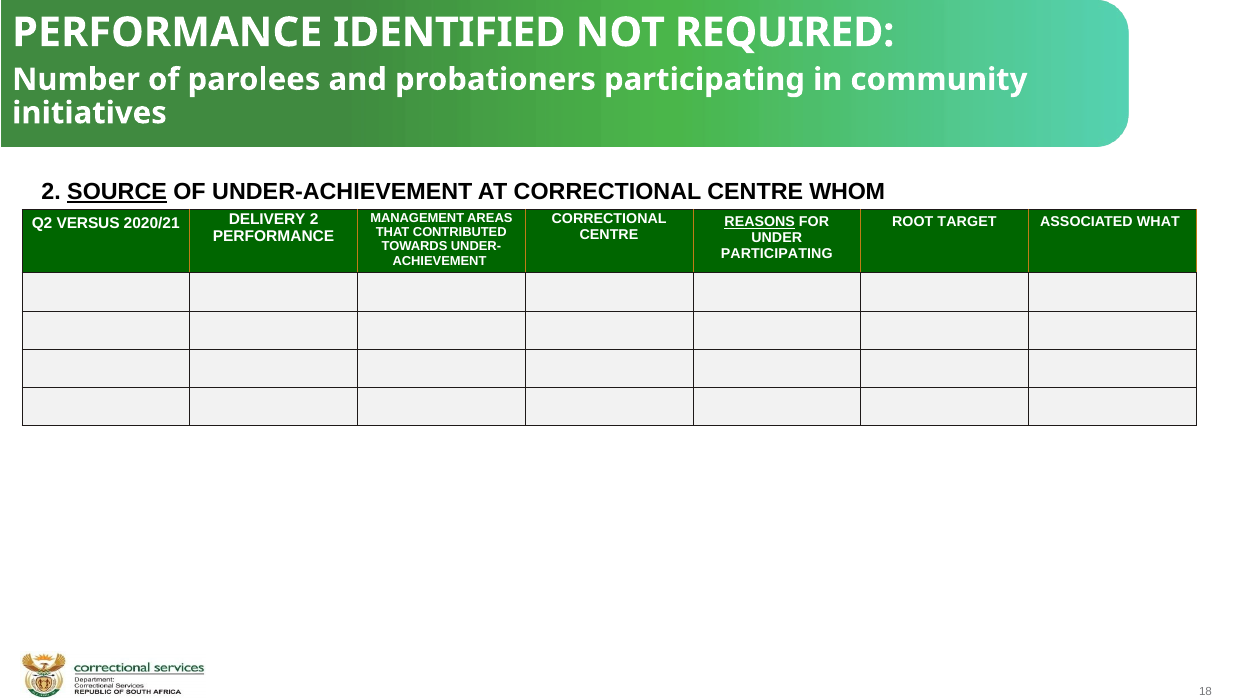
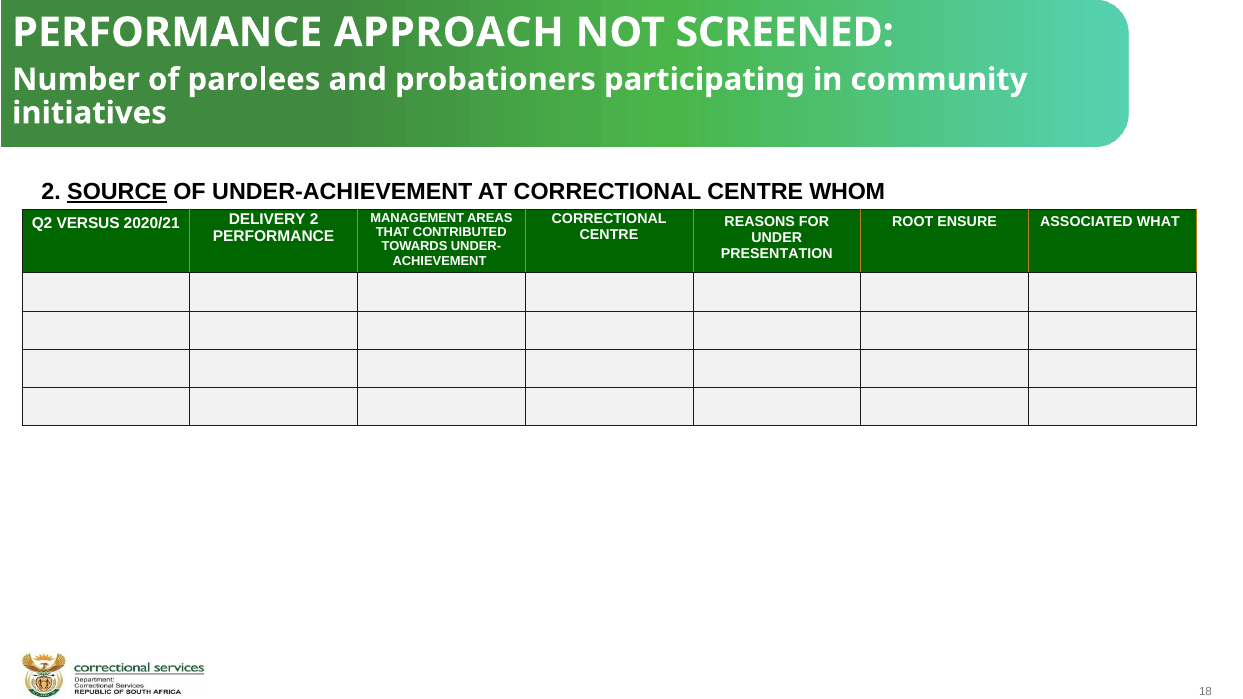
IDENTIFIED: IDENTIFIED -> APPROACH
REQUIRED: REQUIRED -> SCREENED
REASONS underline: present -> none
TARGET: TARGET -> ENSURE
PARTICIPATING at (777, 254): PARTICIPATING -> PRESENTATION
